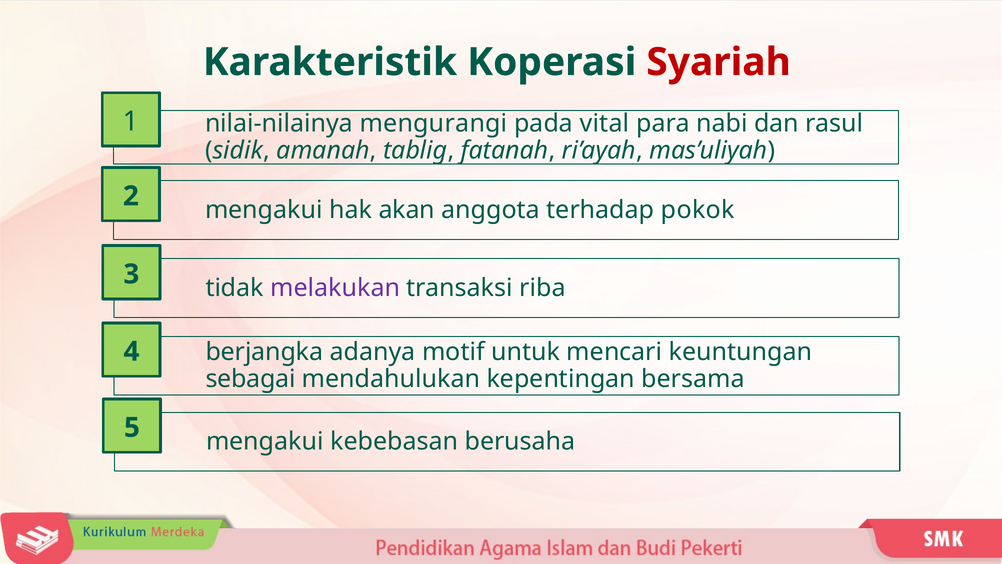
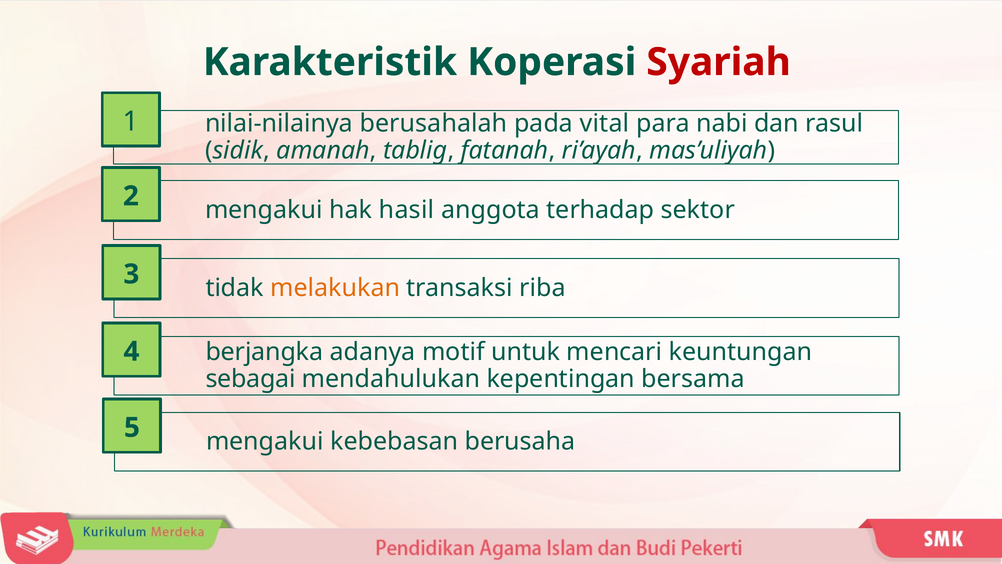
mengurangi: mengurangi -> berusahalah
akan: akan -> hasil
pokok: pokok -> sektor
melakukan colour: purple -> orange
